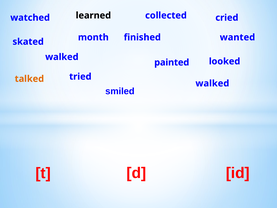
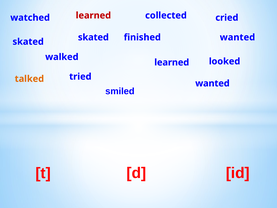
learned at (93, 15) colour: black -> red
month at (93, 37): month -> skated
painted at (172, 62): painted -> learned
walked at (212, 83): walked -> wanted
